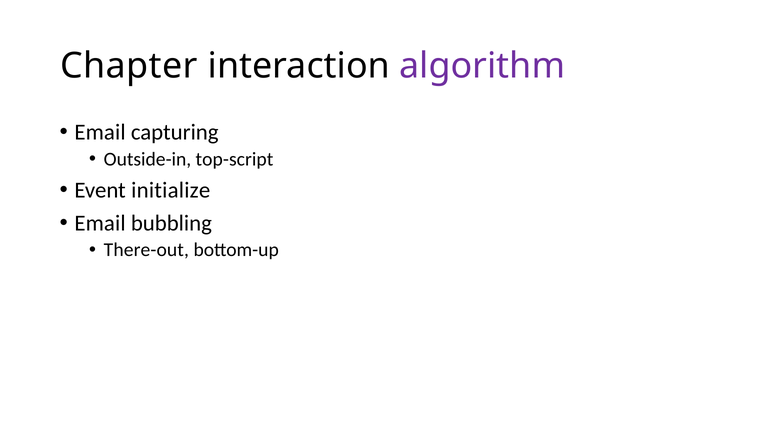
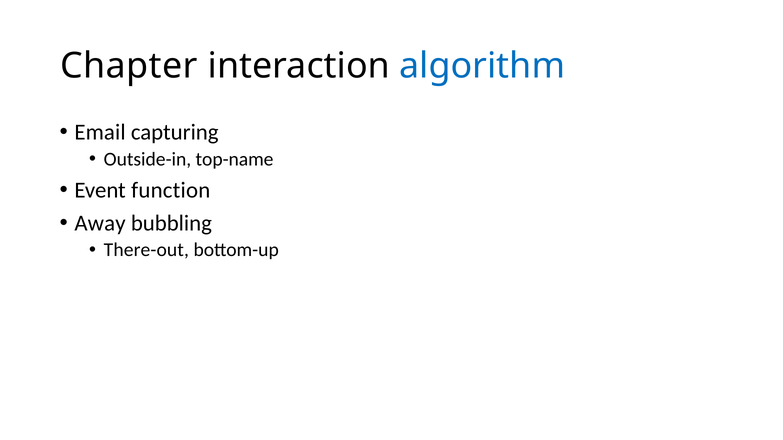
algorithm colour: purple -> blue
top-script: top-script -> top-name
initialize: initialize -> function
Email at (100, 223): Email -> Away
